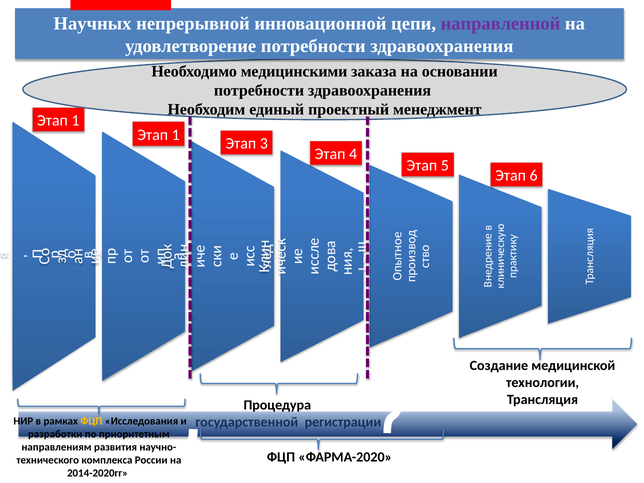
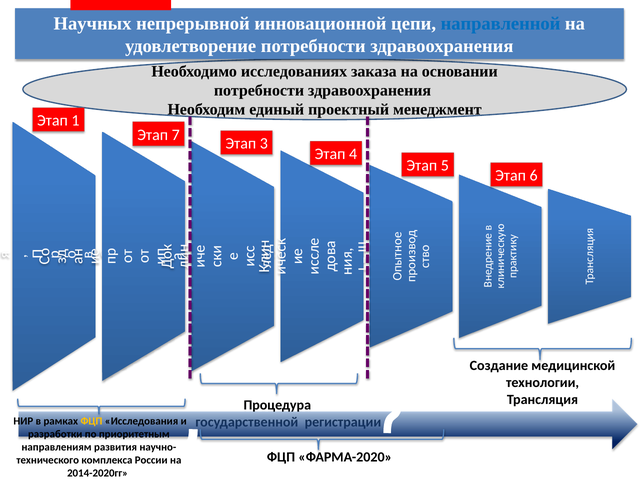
направленной colour: purple -> blue
медицинскими: медицинскими -> исследованиях
1 at (176, 135): 1 -> 7
